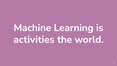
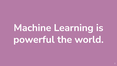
activities: activities -> powerful
